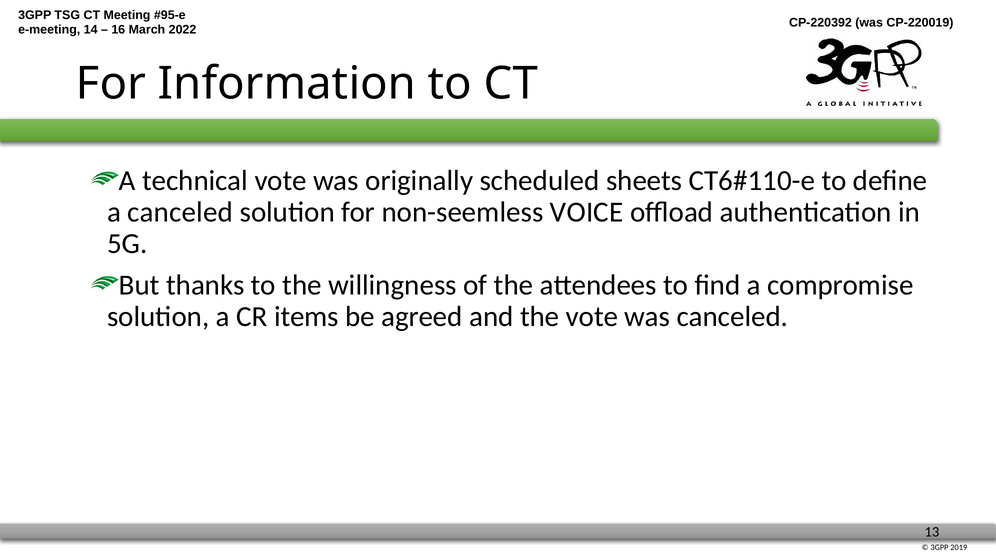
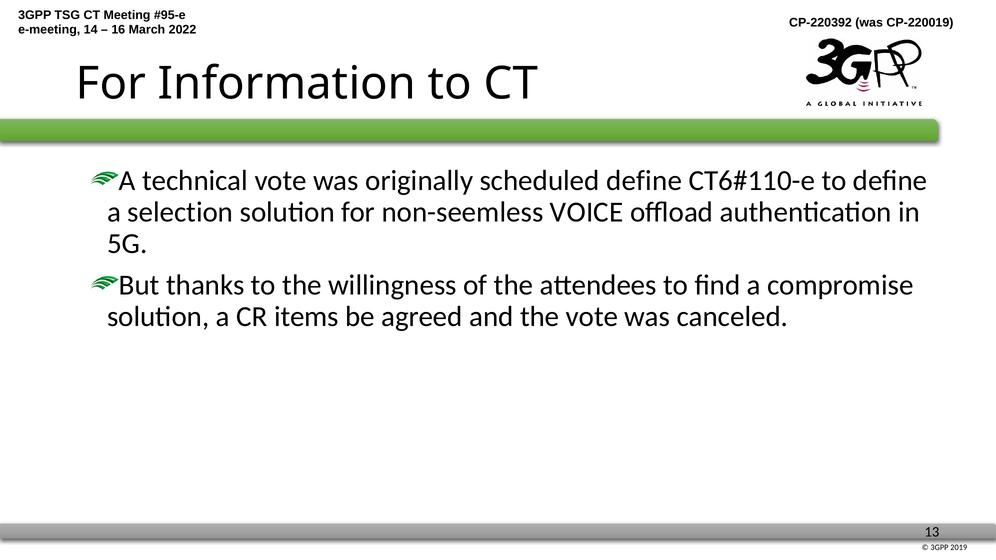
scheduled sheets: sheets -> define
a canceled: canceled -> selection
